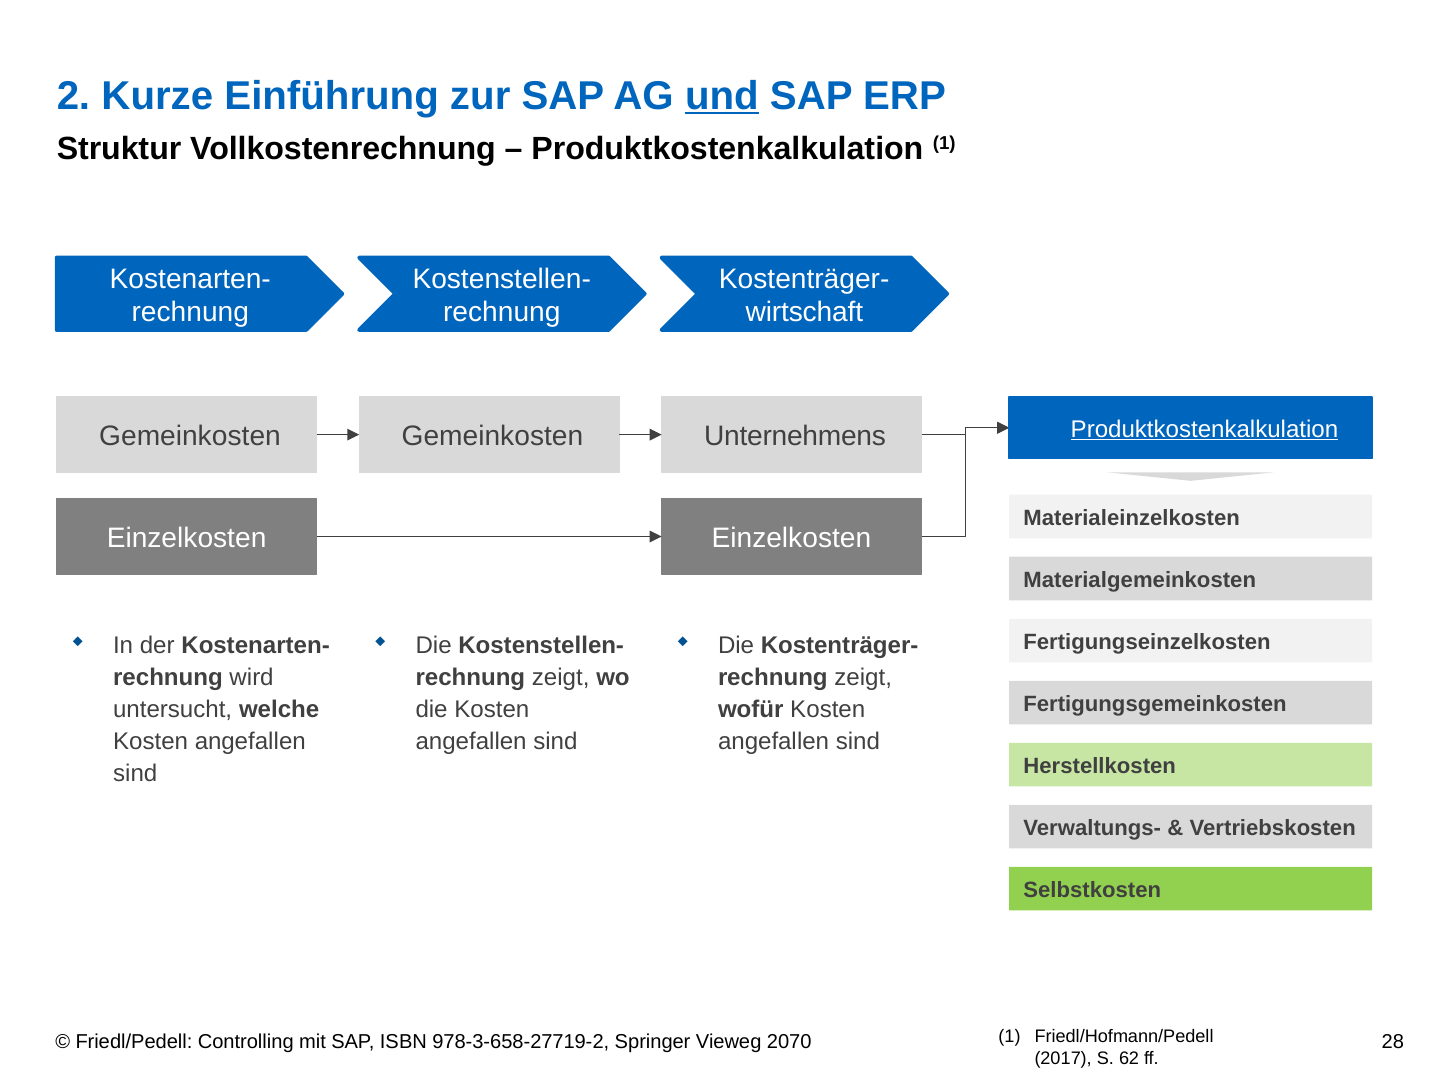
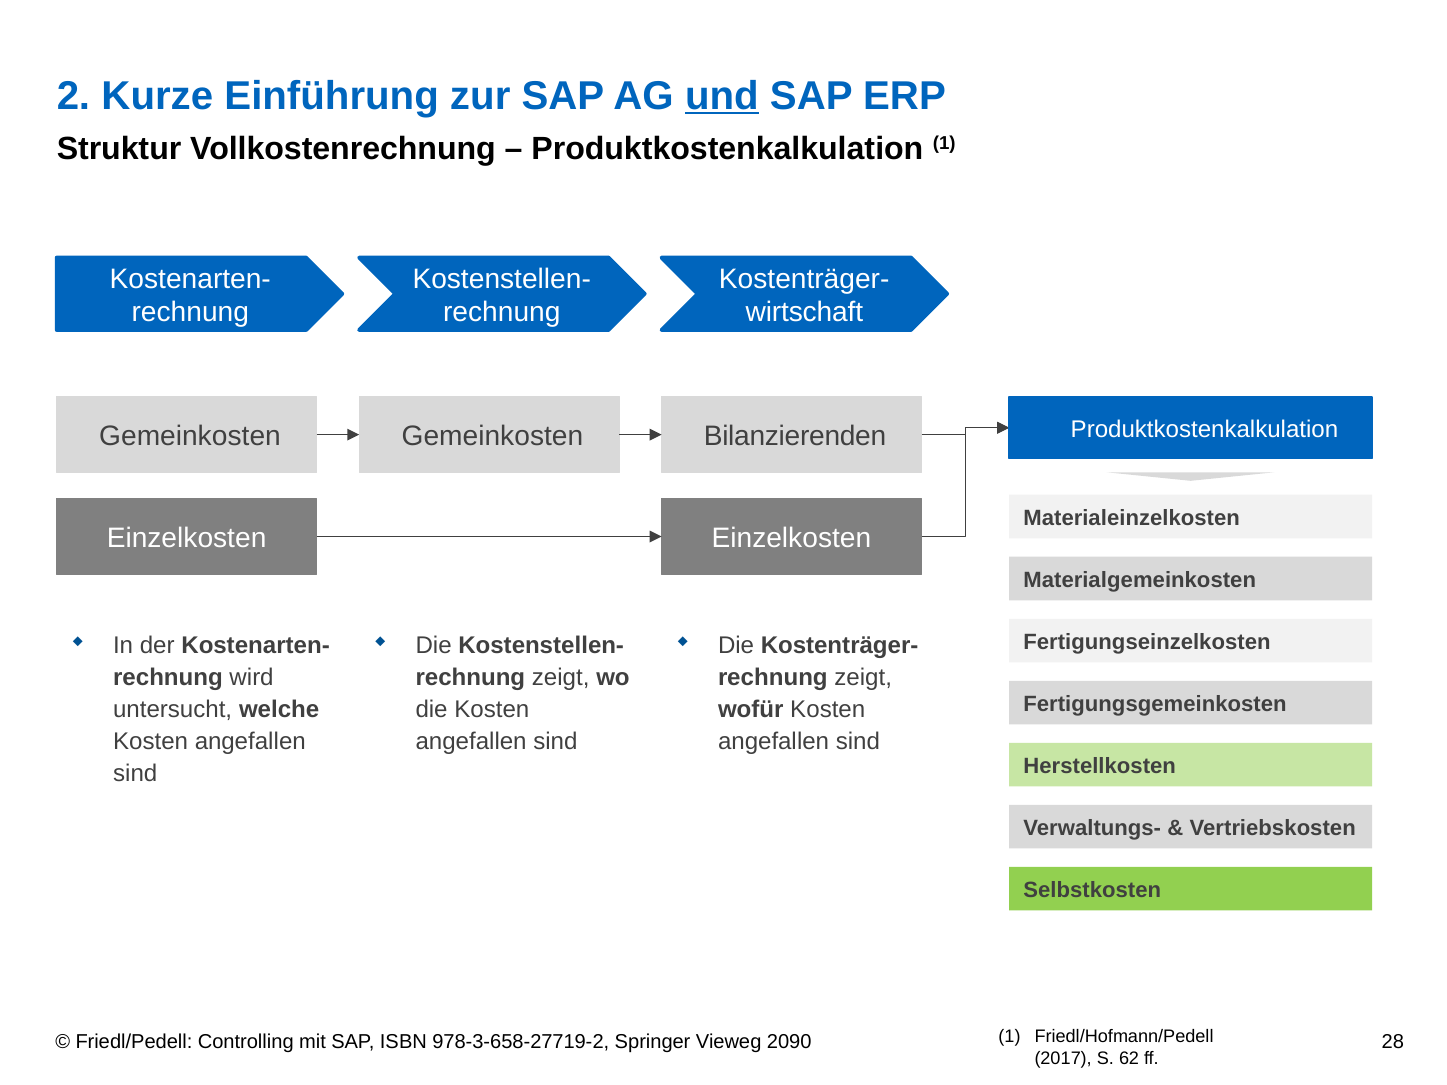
Produktkostenkalkulation at (1204, 430) underline: present -> none
Unternehmens: Unternehmens -> Bilanzierenden
2070: 2070 -> 2090
